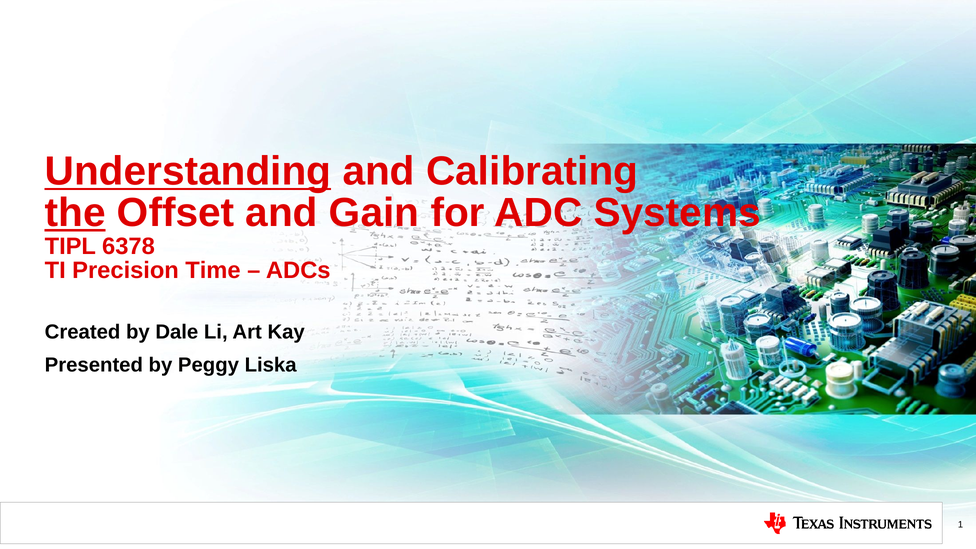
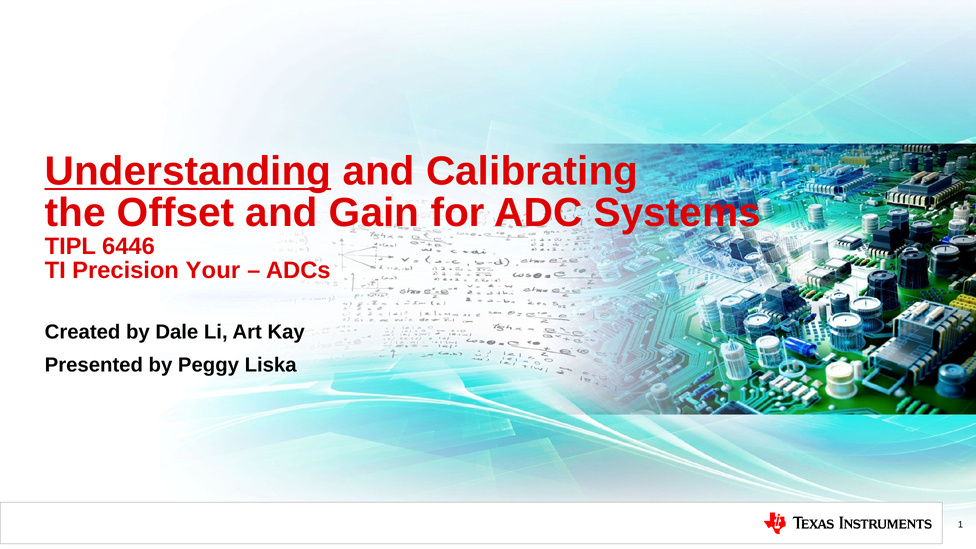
the underline: present -> none
6378: 6378 -> 6446
Time: Time -> Your
